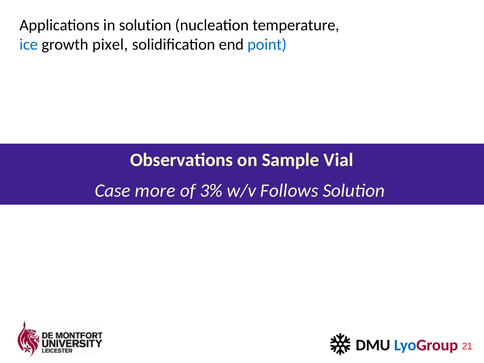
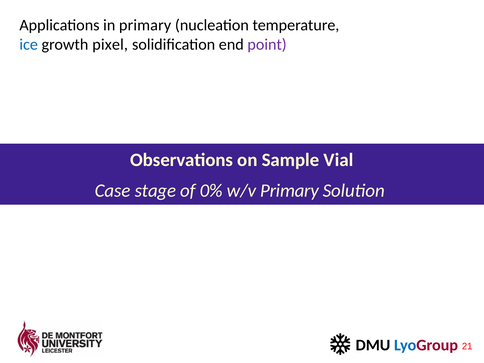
in solution: solution -> primary
point colour: blue -> purple
more: more -> stage
3%: 3% -> 0%
w/v Follows: Follows -> Primary
